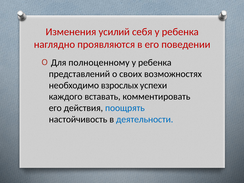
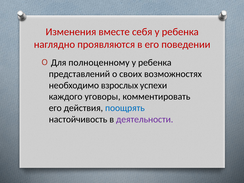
усилий: усилий -> вместе
вставать: вставать -> уговоры
деятельности colour: blue -> purple
